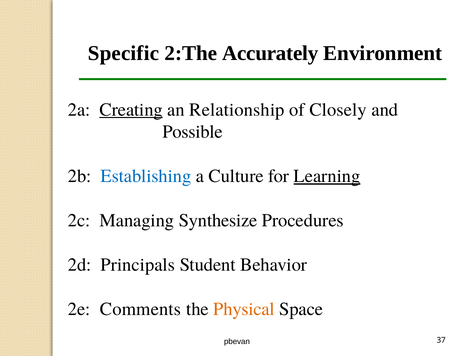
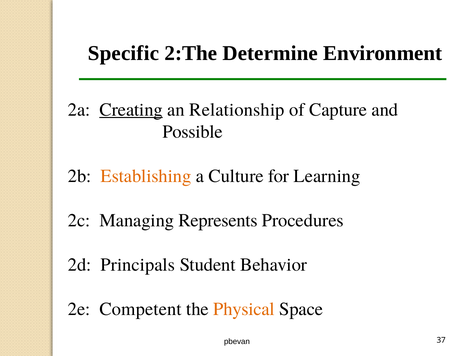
Accurately: Accurately -> Determine
Closely: Closely -> Capture
Establishing colour: blue -> orange
Learning underline: present -> none
Synthesize: Synthesize -> Represents
Comments: Comments -> Competent
